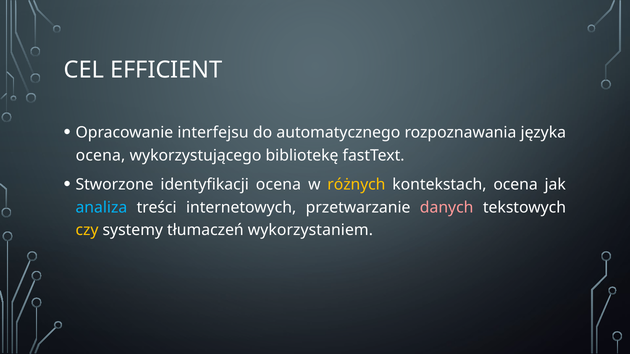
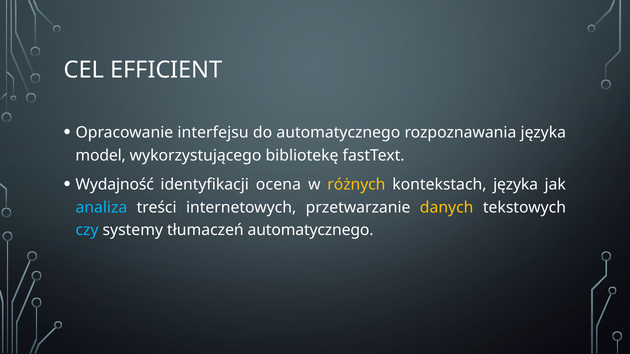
ocena at (100, 156): ocena -> model
Stworzone: Stworzone -> Wydajność
kontekstach ocena: ocena -> języka
danych colour: pink -> yellow
czy colour: yellow -> light blue
tłumaczeń wykorzystaniem: wykorzystaniem -> automatycznego
